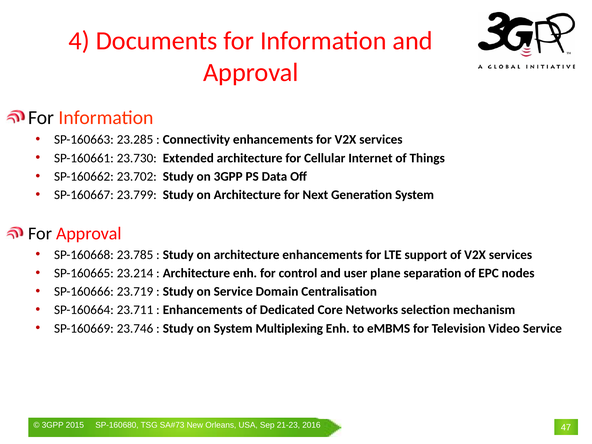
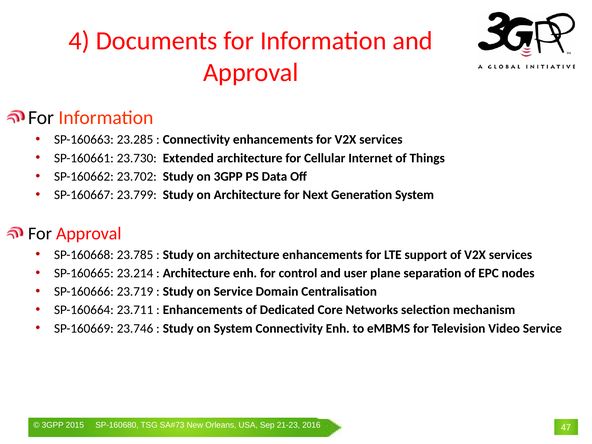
System Multiplexing: Multiplexing -> Connectivity
